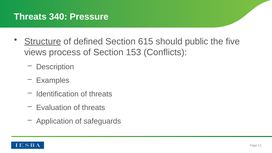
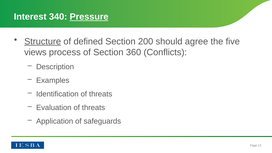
Threats at (30, 17): Threats -> Interest
Pressure underline: none -> present
615: 615 -> 200
public: public -> agree
153: 153 -> 360
